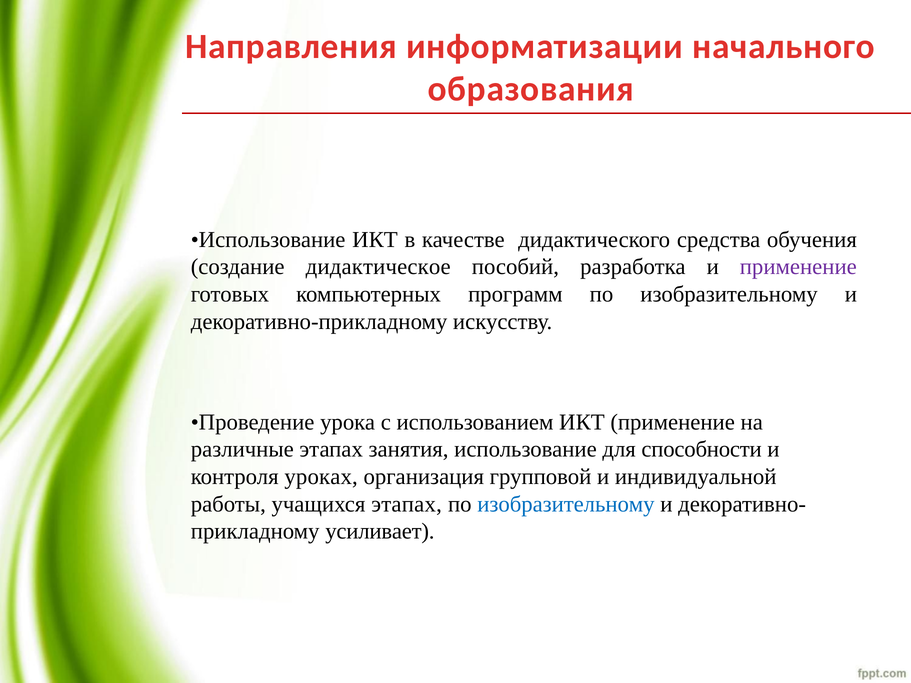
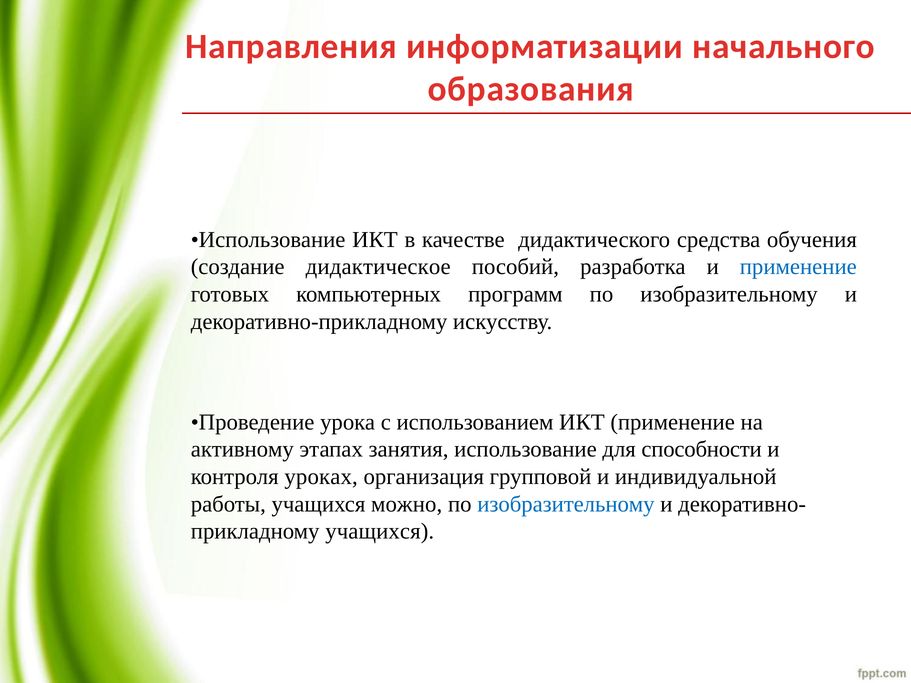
применение at (798, 267) colour: purple -> blue
различные: различные -> активному
учащихся этапах: этапах -> можно
усиливает at (380, 532): усиливает -> учащихся
